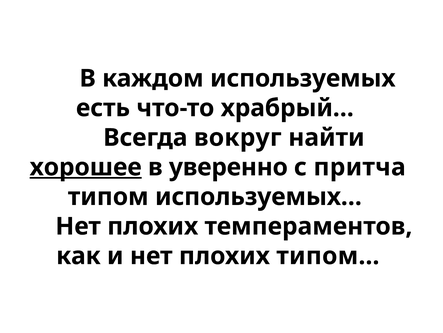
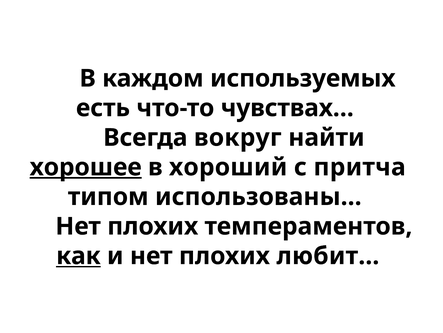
храбрый…: храбрый… -> чувствах…
уверенно: уверенно -> хороший
используемых…: используемых… -> использованы…
как underline: none -> present
типом…: типом… -> любит…
